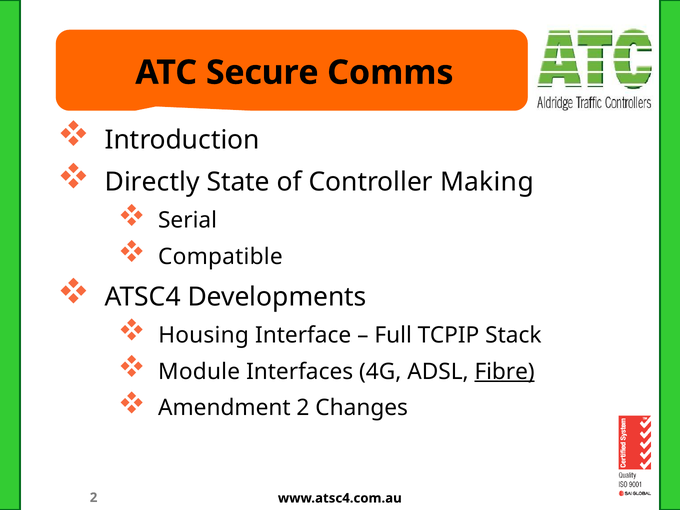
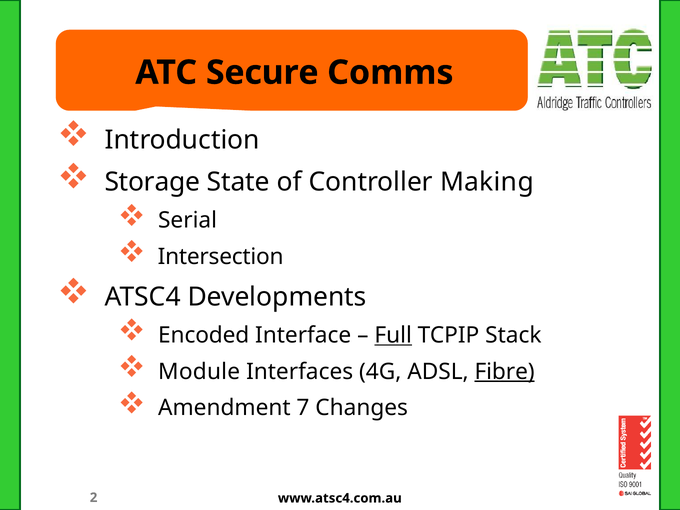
Directly: Directly -> Storage
Compatible: Compatible -> Intersection
Housing: Housing -> Encoded
Full underline: none -> present
Amendment 2: 2 -> 7
